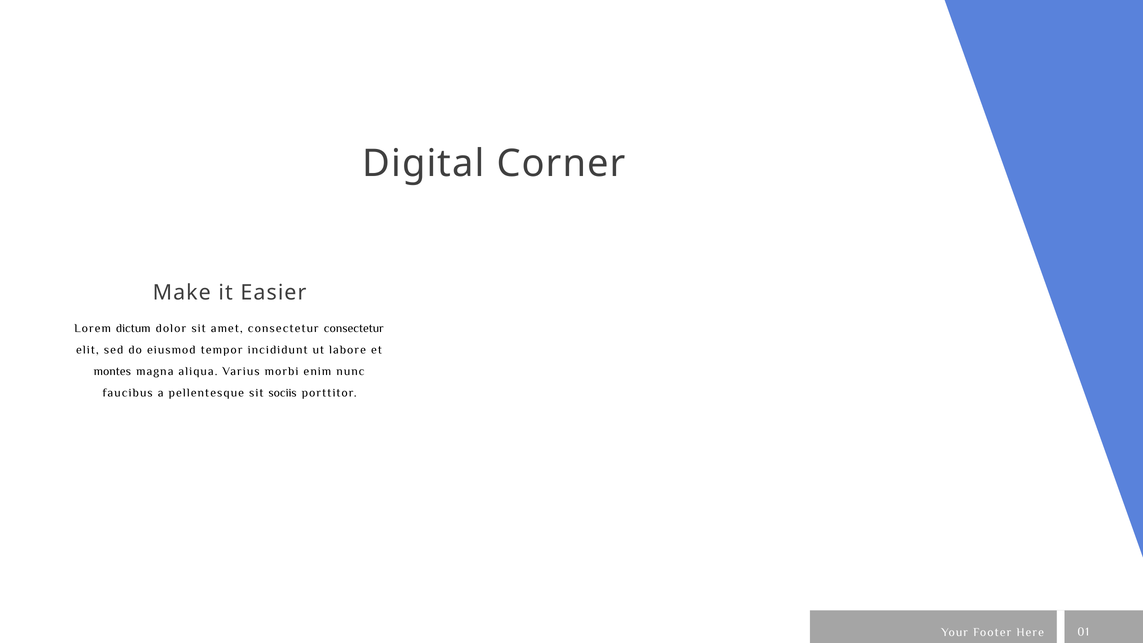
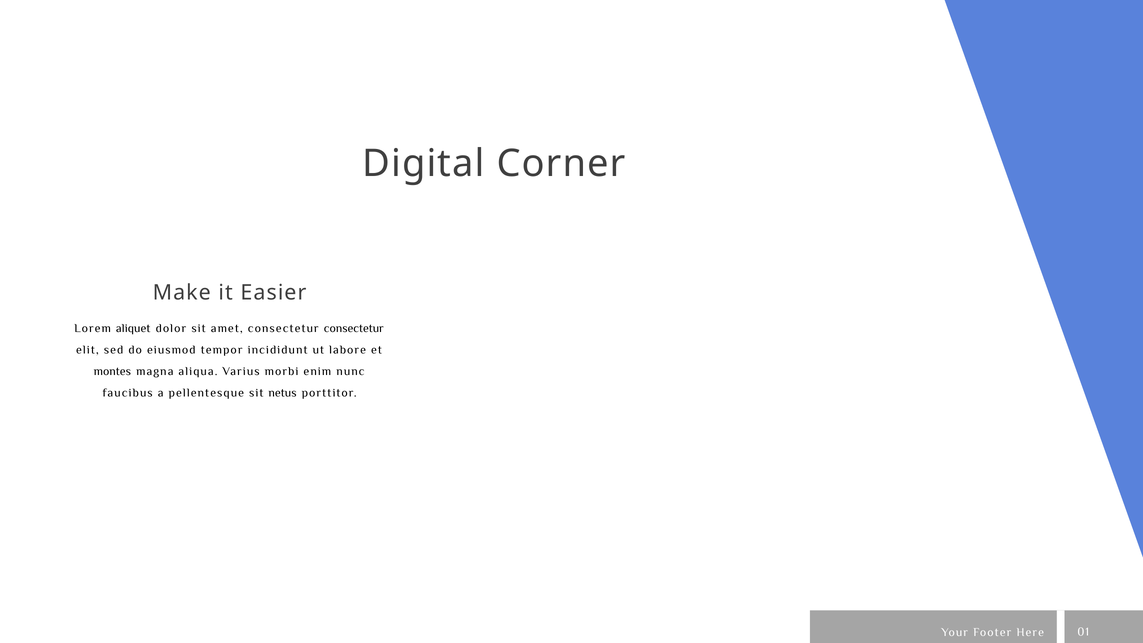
dictum: dictum -> aliquet
sociis: sociis -> netus
